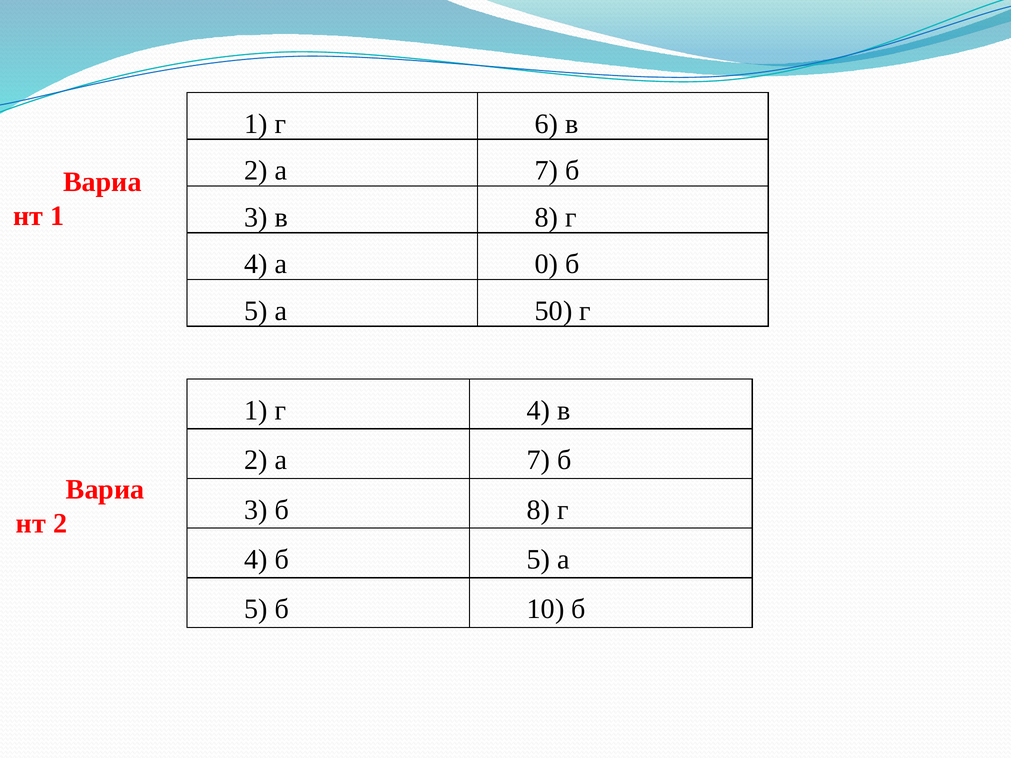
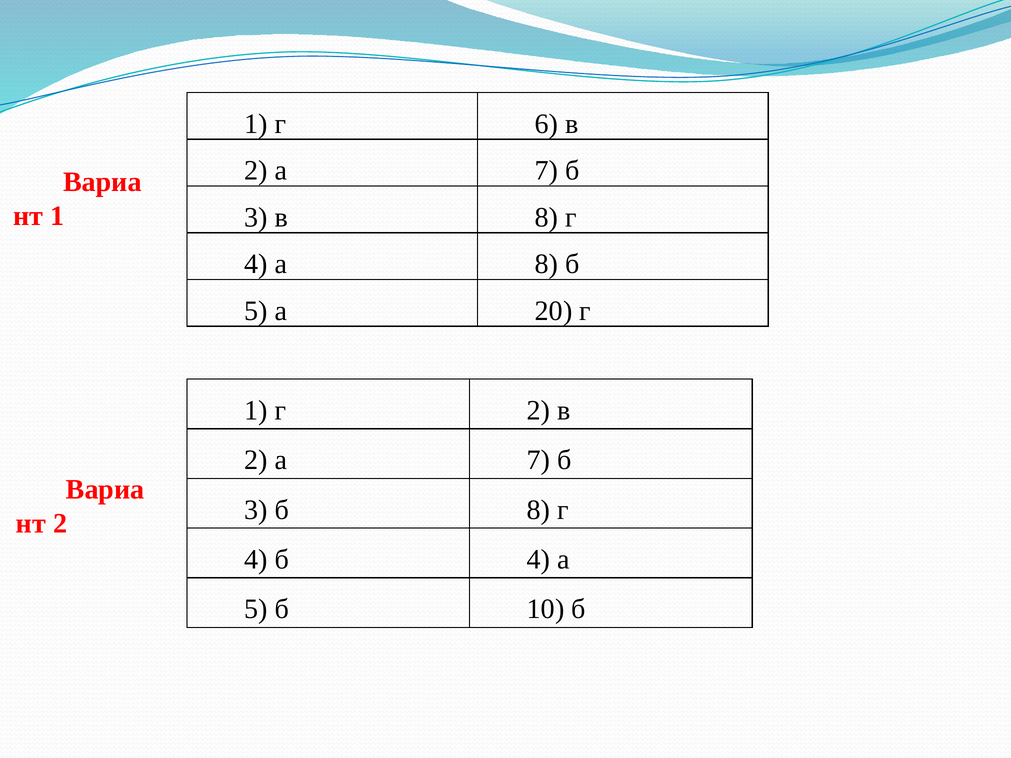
а 0: 0 -> 8
50: 50 -> 20
1 г 4: 4 -> 2
4 б 5: 5 -> 4
